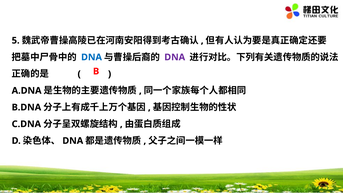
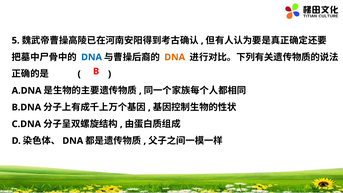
DNA at (175, 57) colour: purple -> orange
